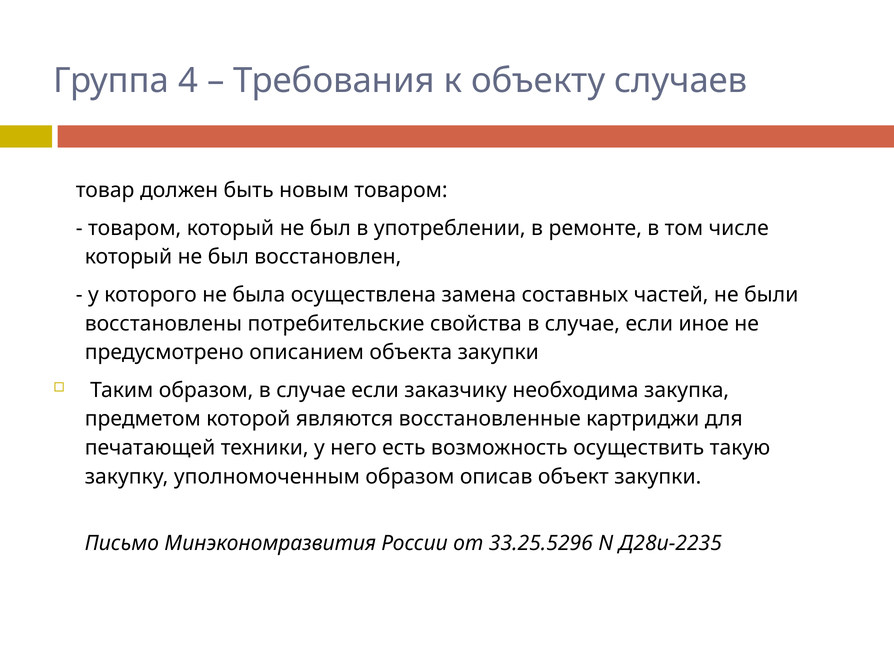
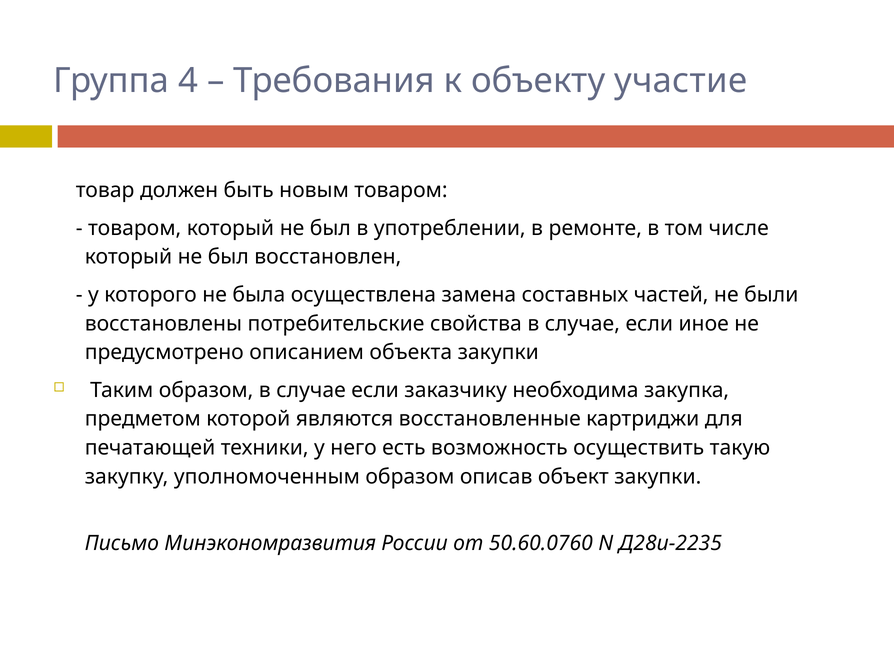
случаев: случаев -> участие
33.25.5296: 33.25.5296 -> 50.60.0760
